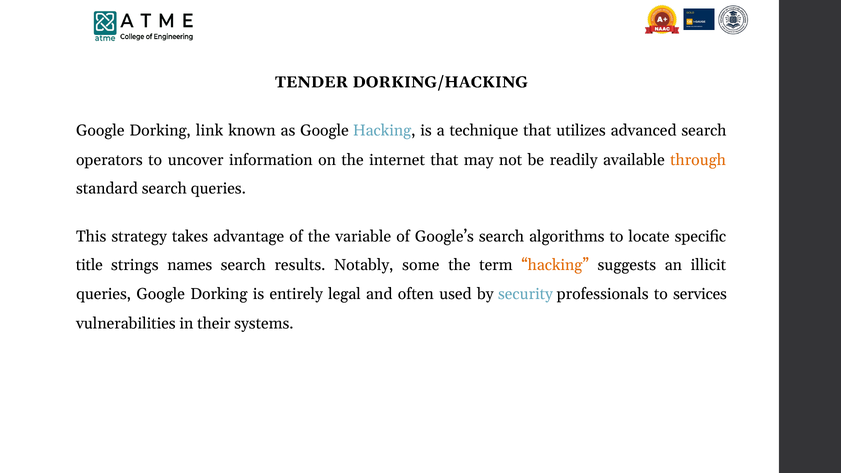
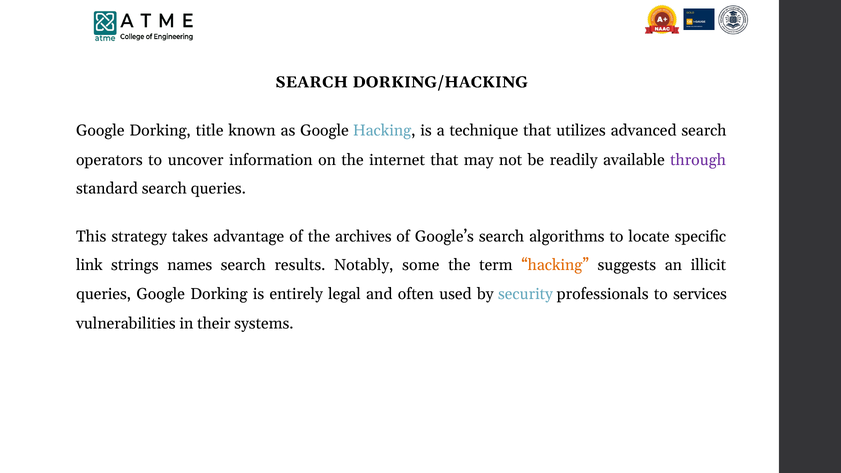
TENDER at (312, 82): TENDER -> SEARCH
link: link -> title
through colour: orange -> purple
variable: variable -> archives
title: title -> link
